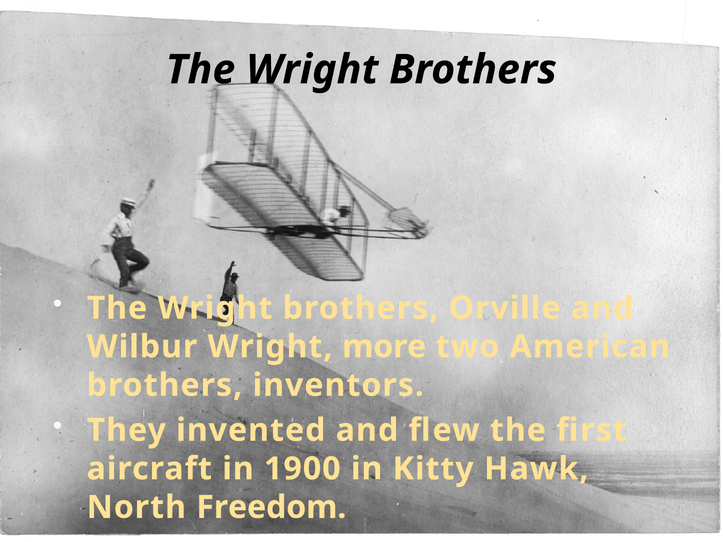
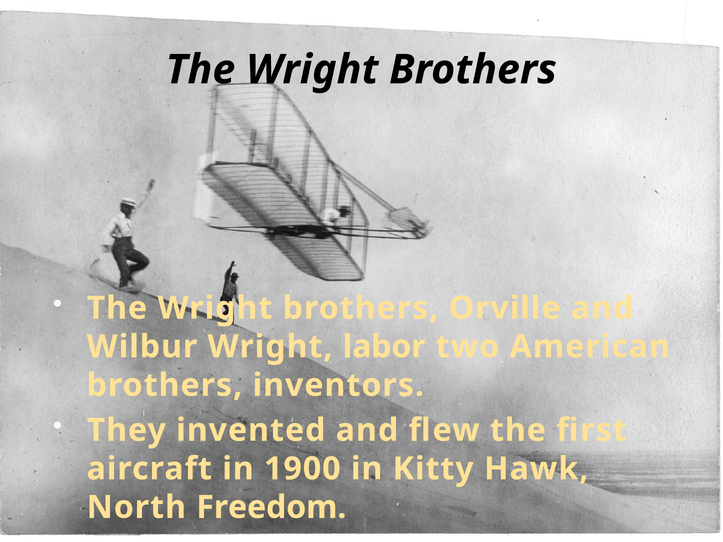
more: more -> labor
